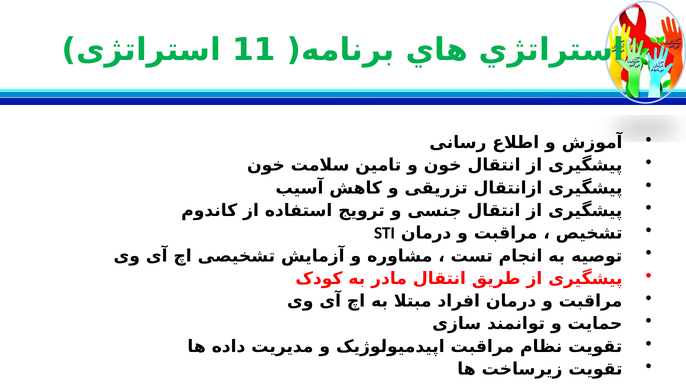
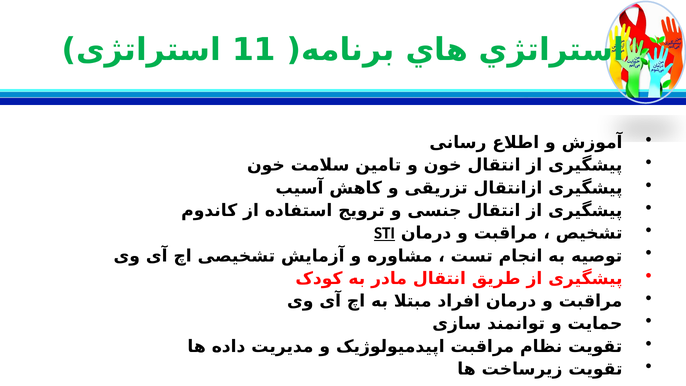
STI underline: none -> present
